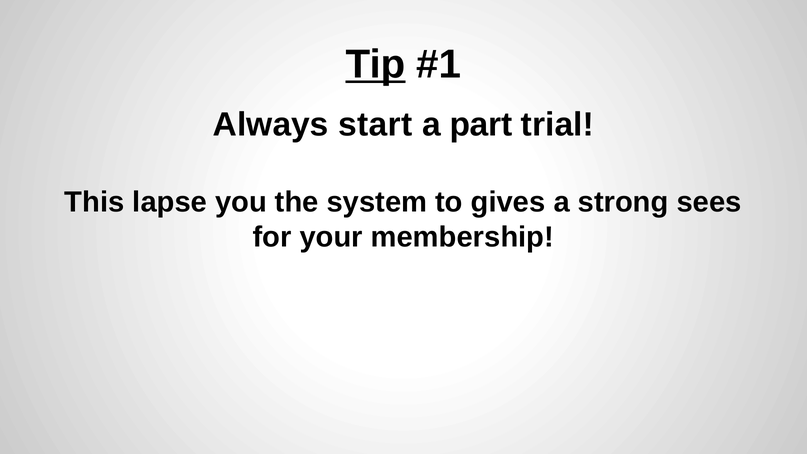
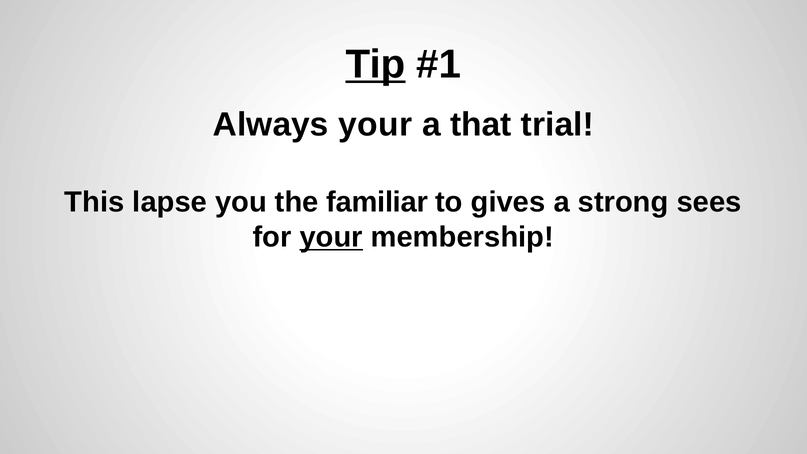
Always start: start -> your
part: part -> that
system: system -> familiar
your at (331, 237) underline: none -> present
